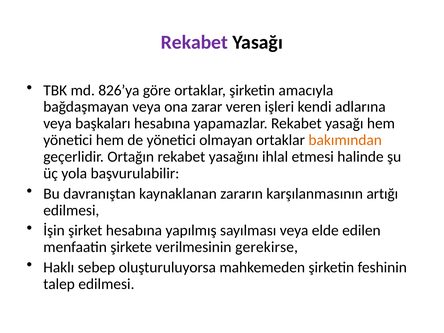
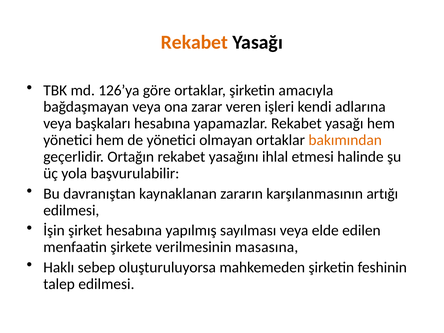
Rekabet at (194, 42) colour: purple -> orange
826’ya: 826’ya -> 126’ya
gerekirse: gerekirse -> masasına
